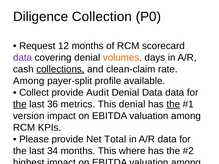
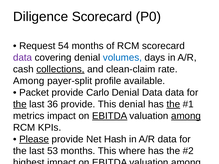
Diligence Collection: Collection -> Scorecard
12: 12 -> 54
volumes colour: orange -> blue
Collect at (34, 93): Collect -> Packet
Audit: Audit -> Carlo
36 metrics: metrics -> provide
version: version -> metrics
EBITDA at (110, 116) underline: none -> present
among at (186, 116) underline: none -> present
Please at (34, 139) underline: none -> present
Total: Total -> Hash
34: 34 -> 53
